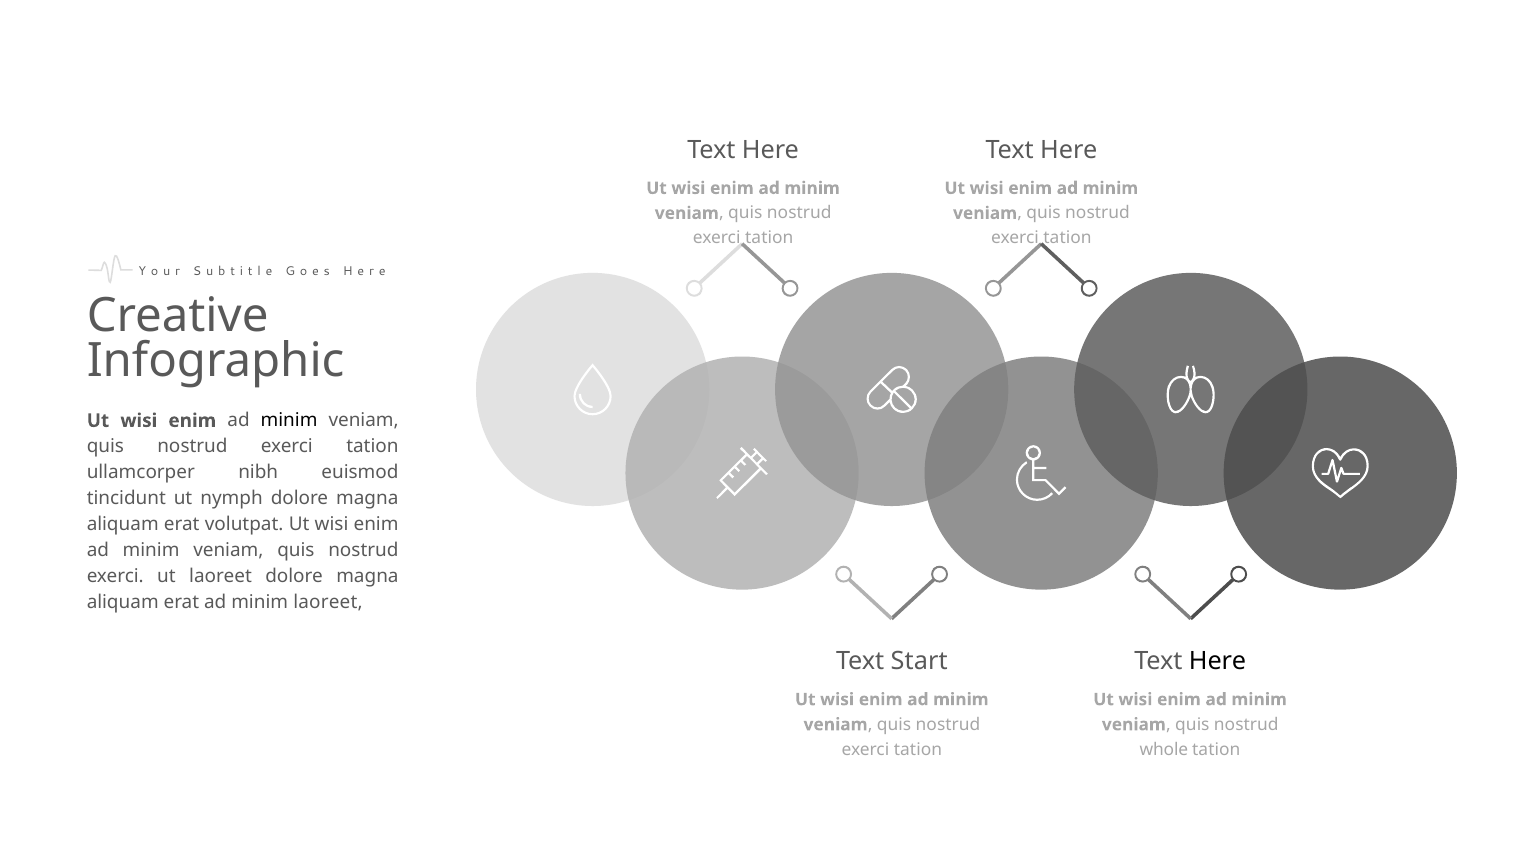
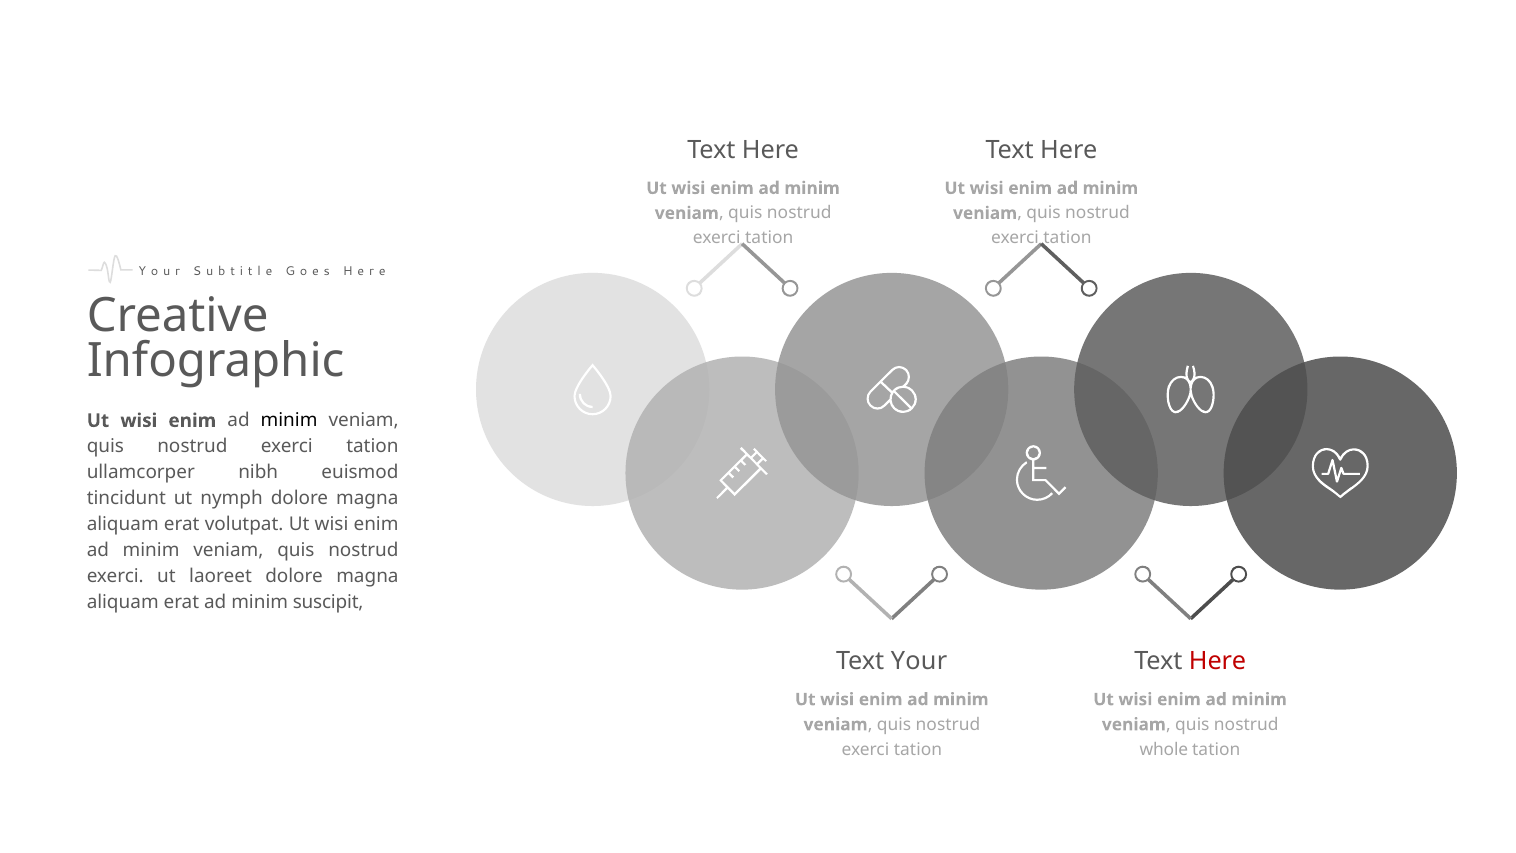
minim laoreet: laoreet -> suscipit
Start: Start -> Your
Here at (1218, 661) colour: black -> red
